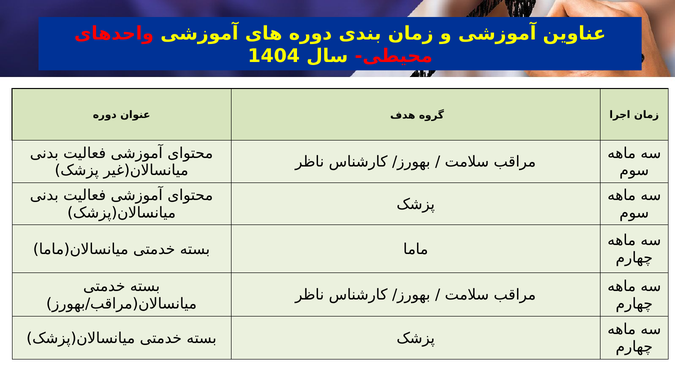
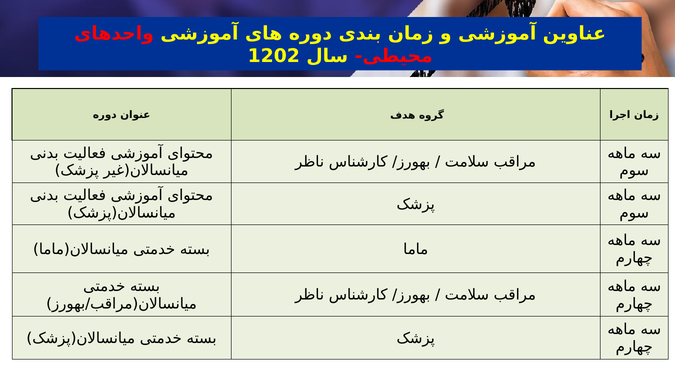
1404: 1404 -> 1202
